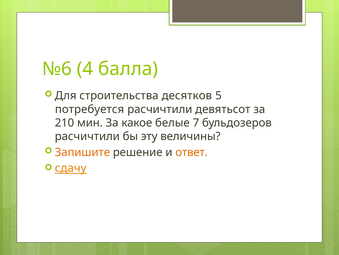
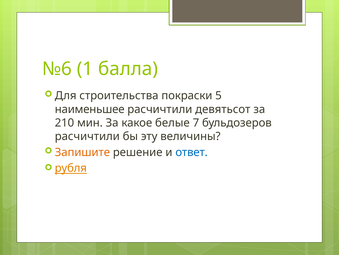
4: 4 -> 1
десятков: десятков -> покраски
потребуется: потребуется -> наименьшее
ответ colour: orange -> blue
сдачу: сдачу -> рубля
